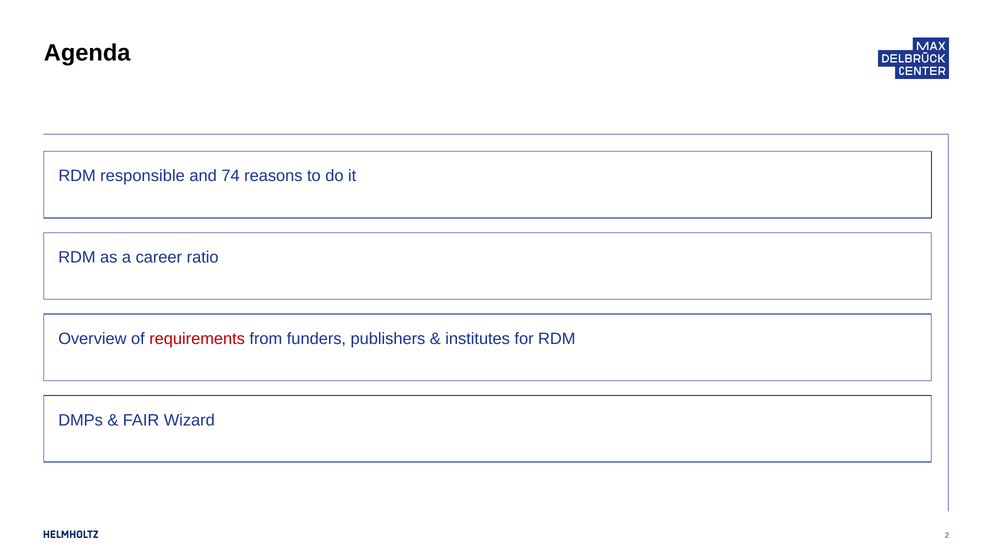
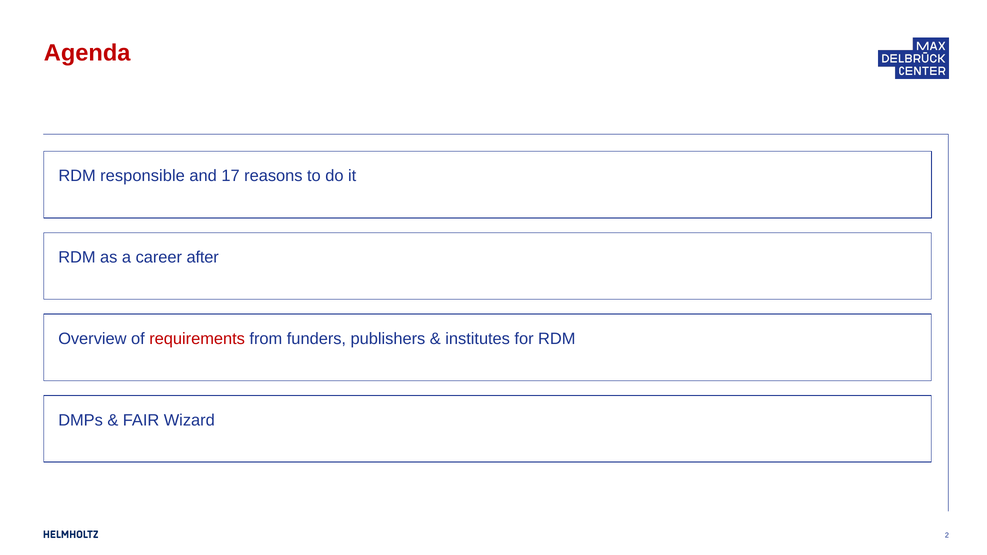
Agenda colour: black -> red
74: 74 -> 17
ratio: ratio -> after
